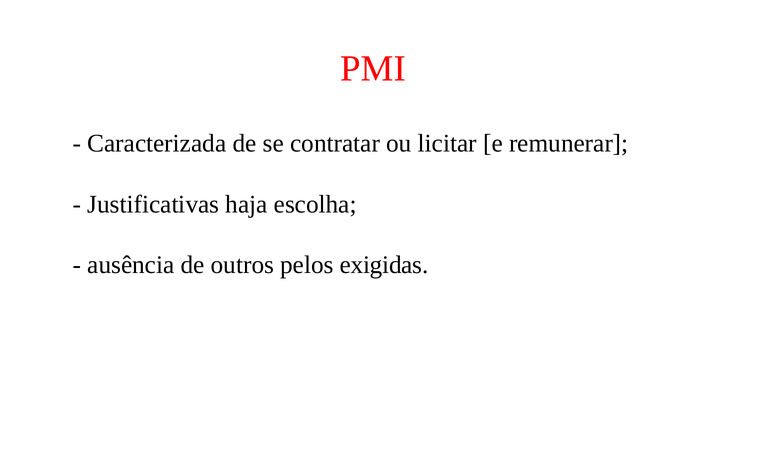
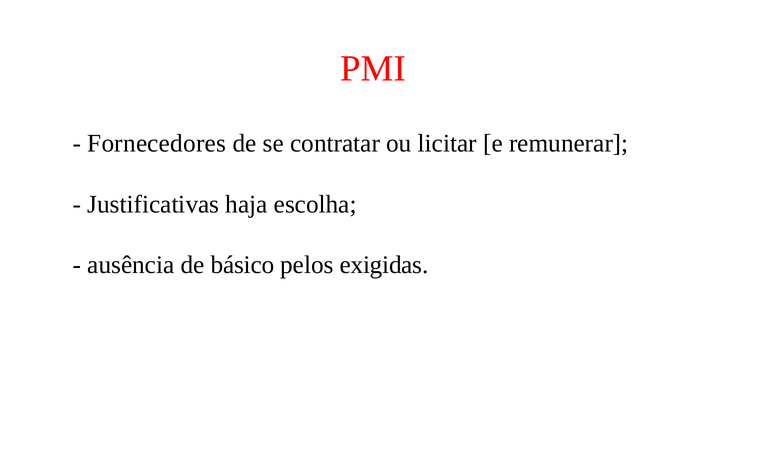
Caracterizada: Caracterizada -> Fornecedores
outros: outros -> básico
